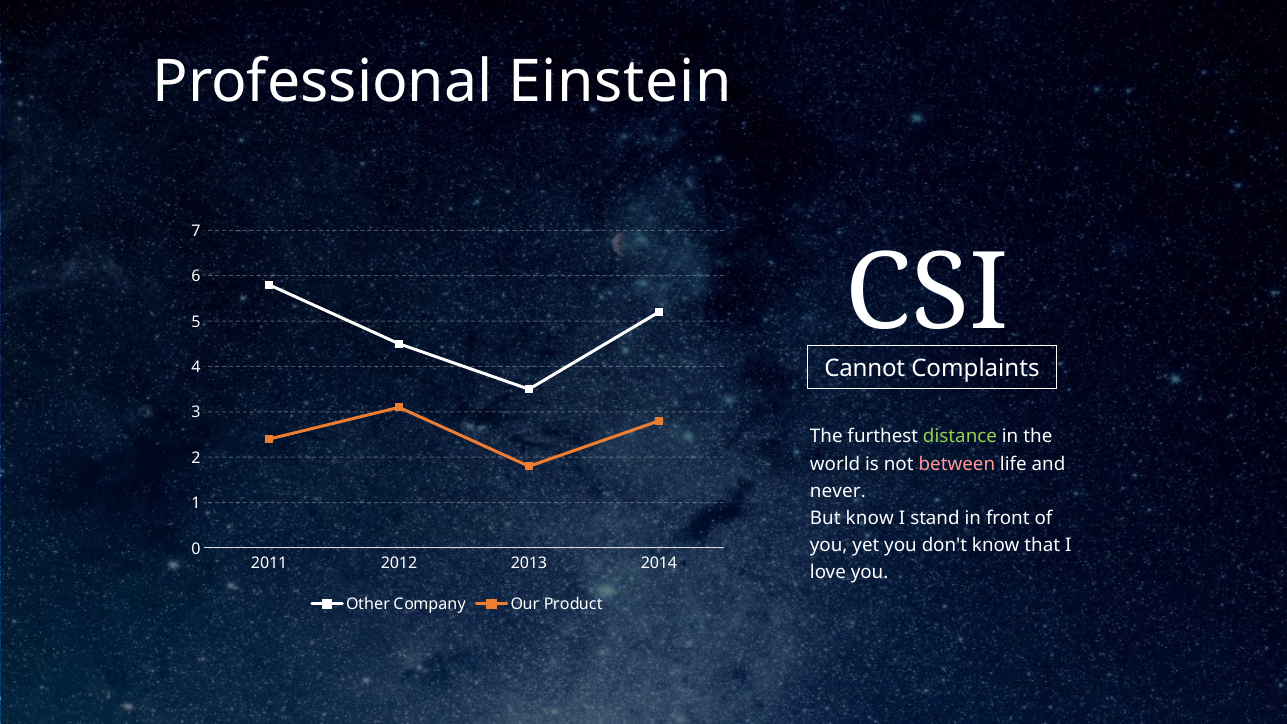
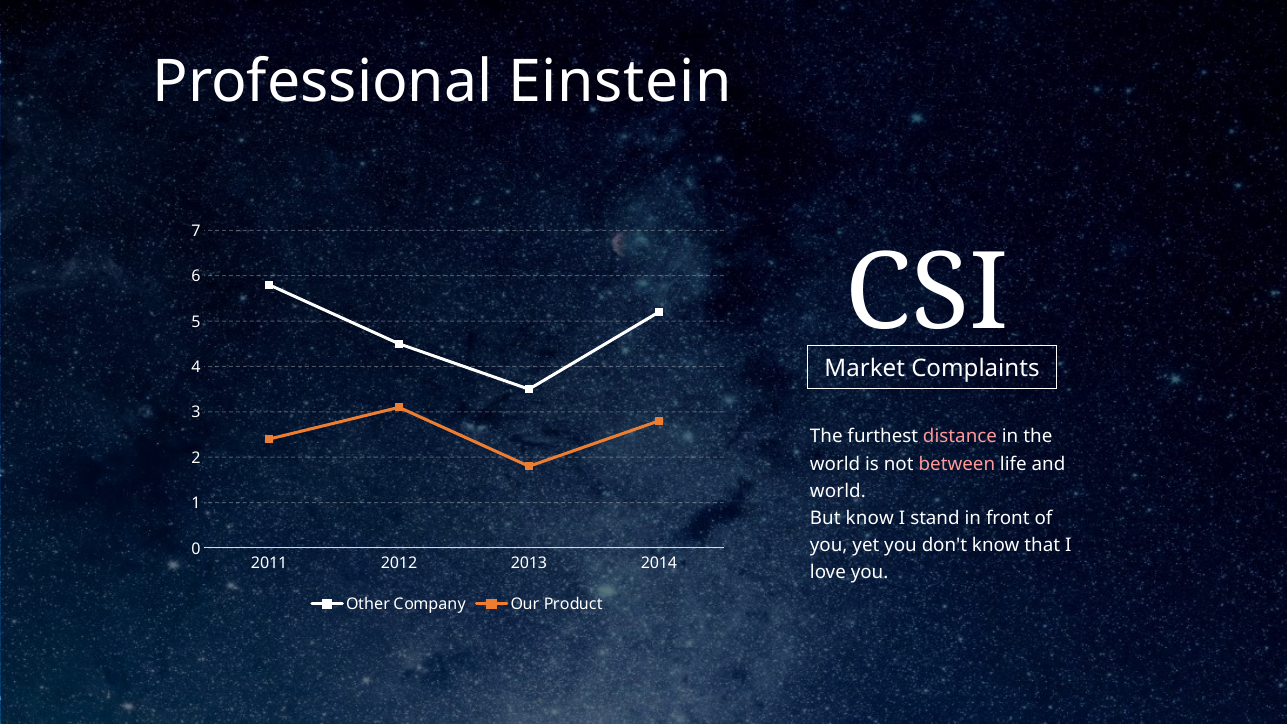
Cannot: Cannot -> Market
distance colour: light green -> pink
never at (838, 491): never -> world
